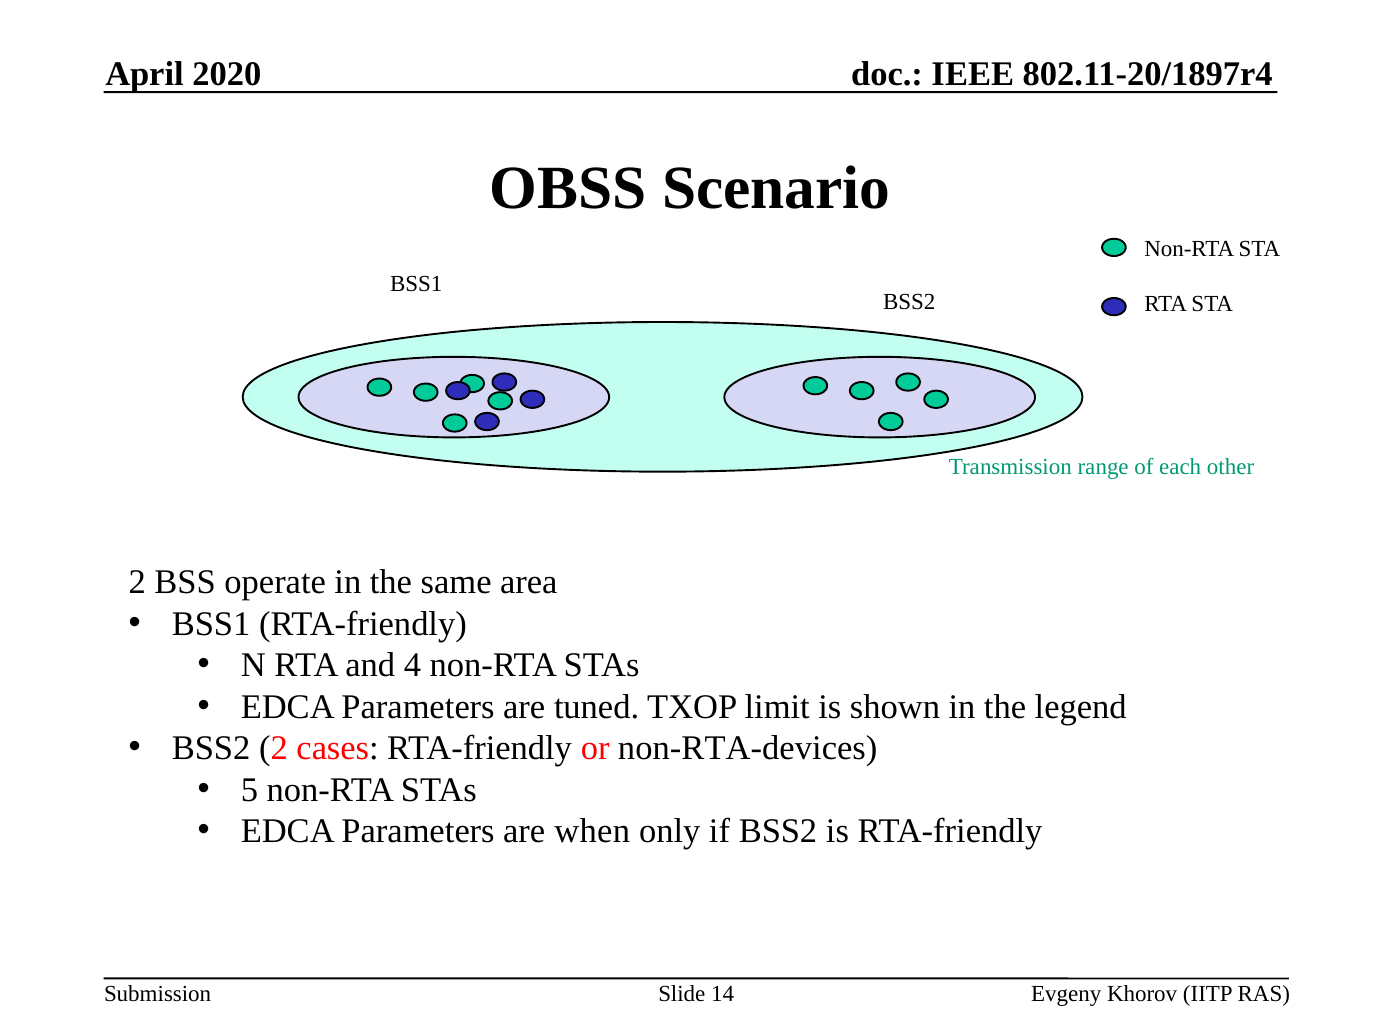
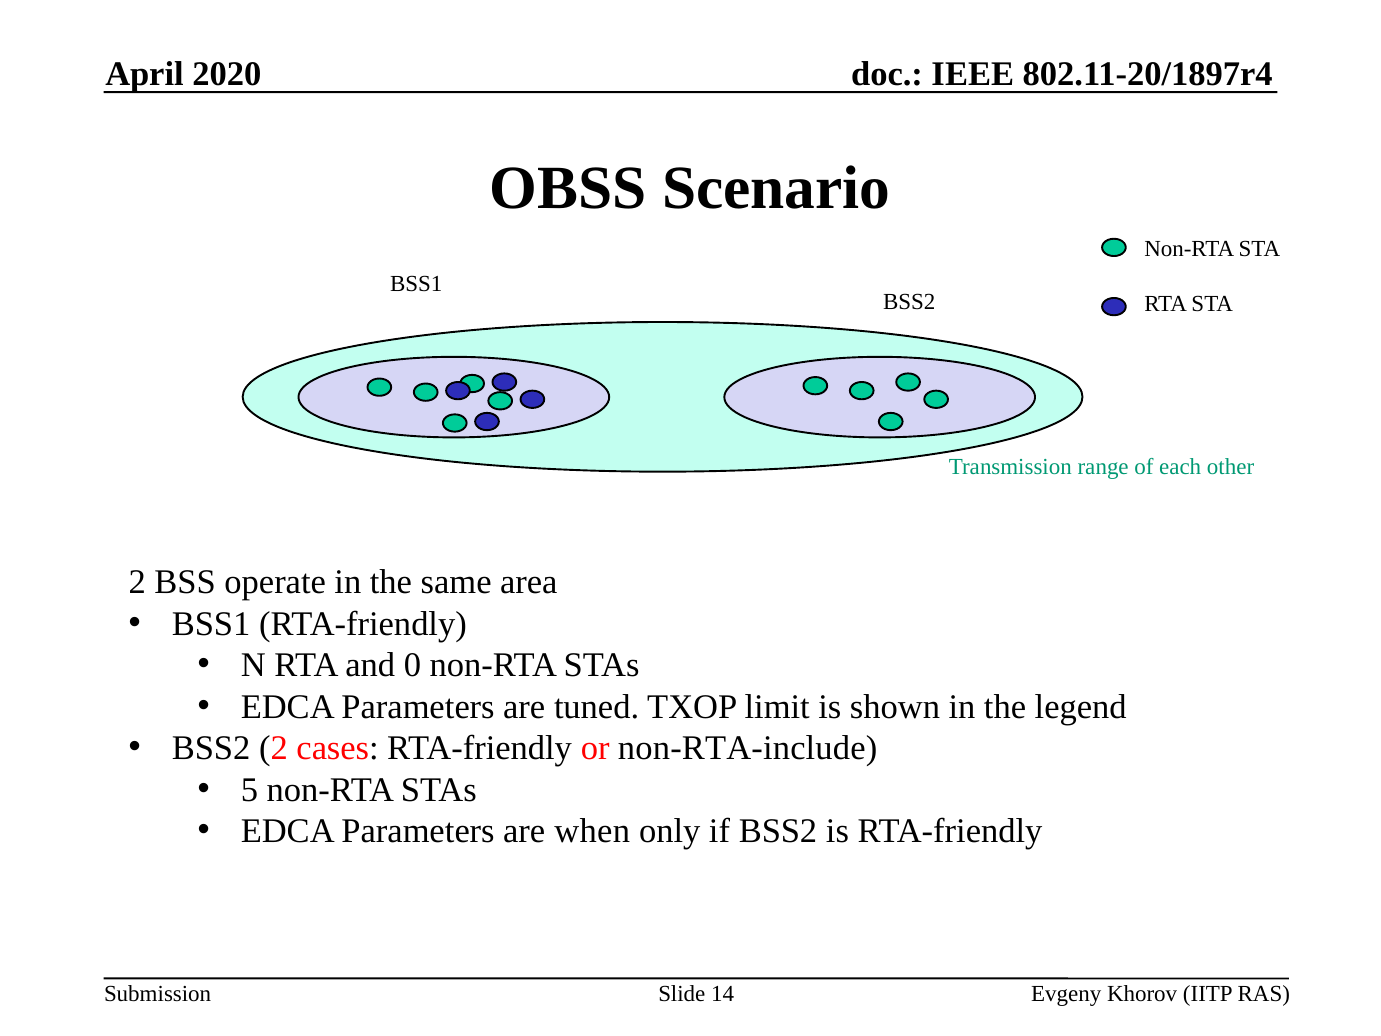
4: 4 -> 0
non-RTA-devices: non-RTA-devices -> non-RTA-include
